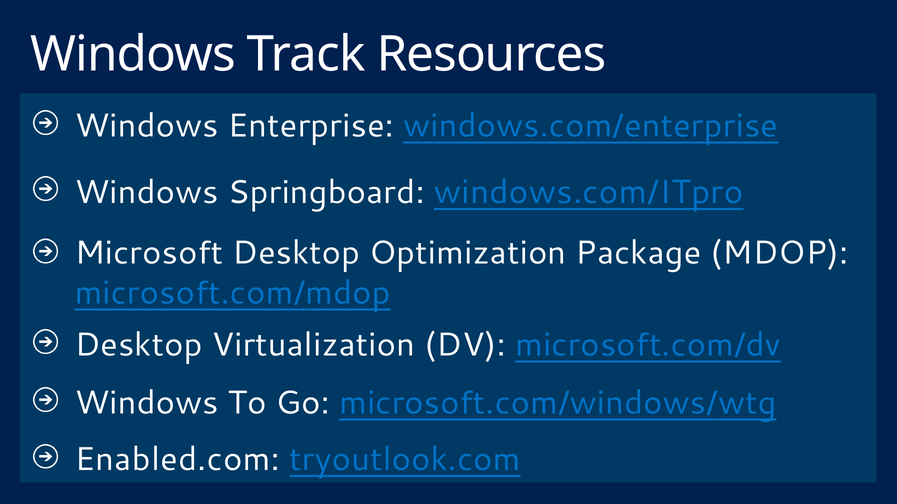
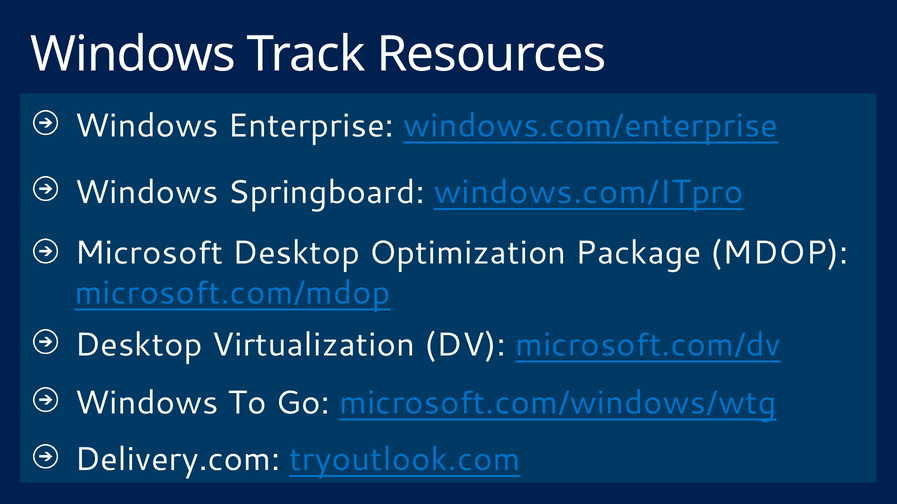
Enabled.com: Enabled.com -> Delivery.com
